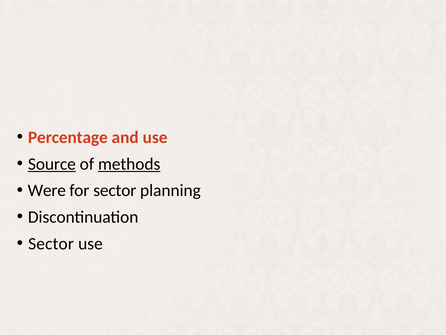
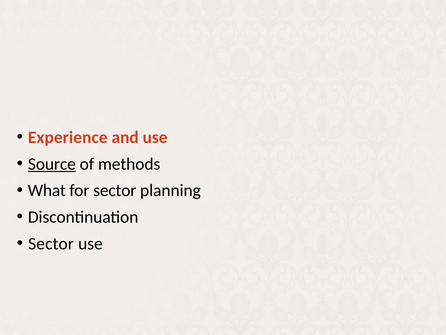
Percentage: Percentage -> Experience
methods underline: present -> none
Were: Were -> What
